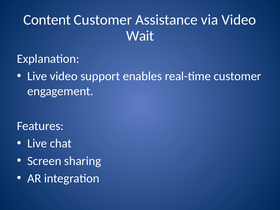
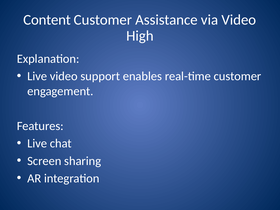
Wait: Wait -> High
